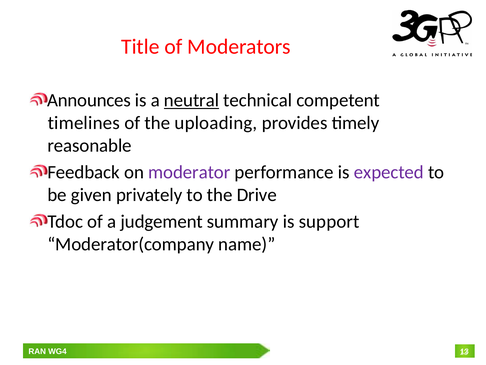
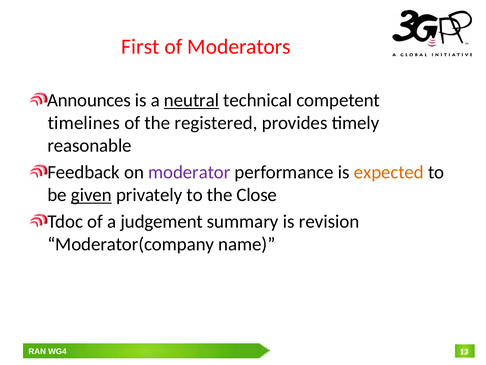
Title: Title -> First
uploading: uploading -> registered
expected colour: purple -> orange
given underline: none -> present
Drive: Drive -> Close
support: support -> revision
